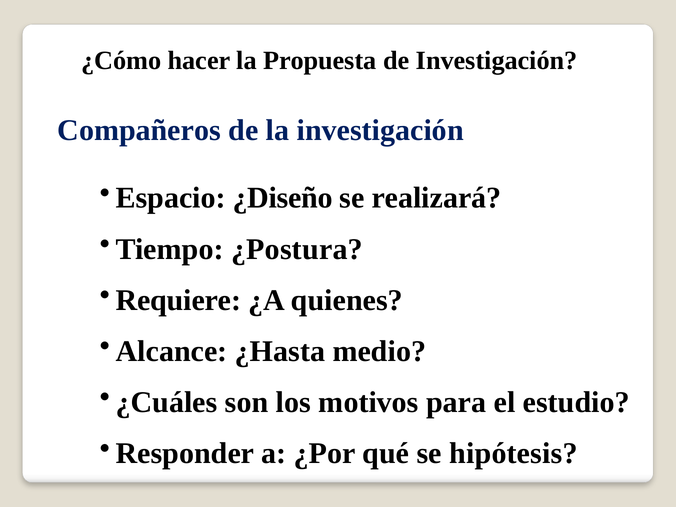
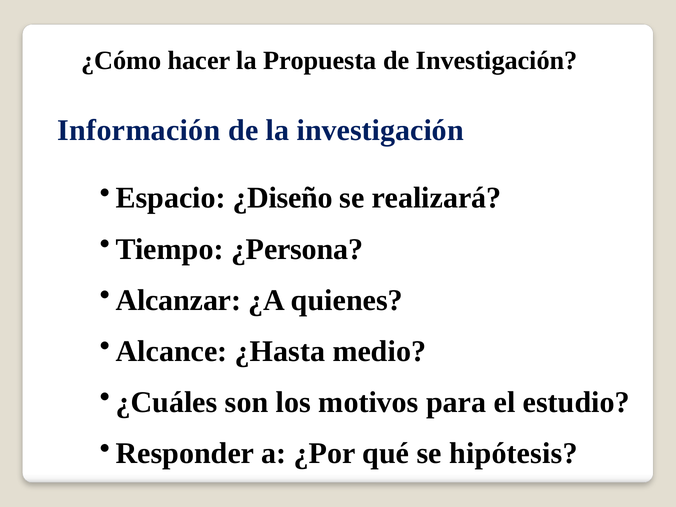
Compañeros: Compañeros -> Información
¿Postura: ¿Postura -> ¿Persona
Requiere: Requiere -> Alcanzar
